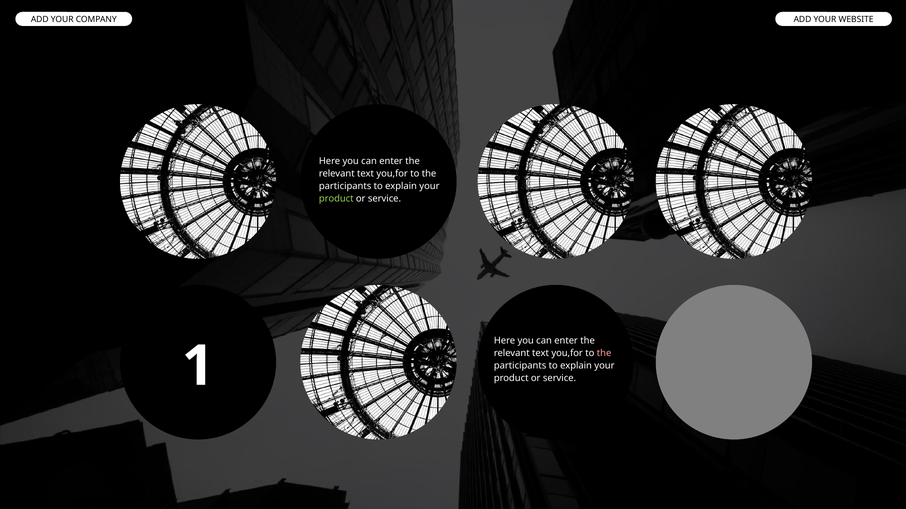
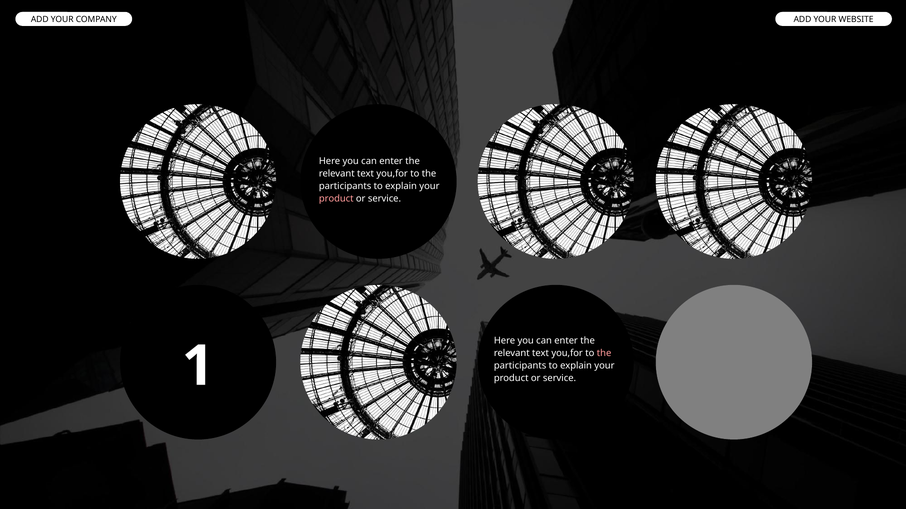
product at (336, 198) colour: light green -> pink
